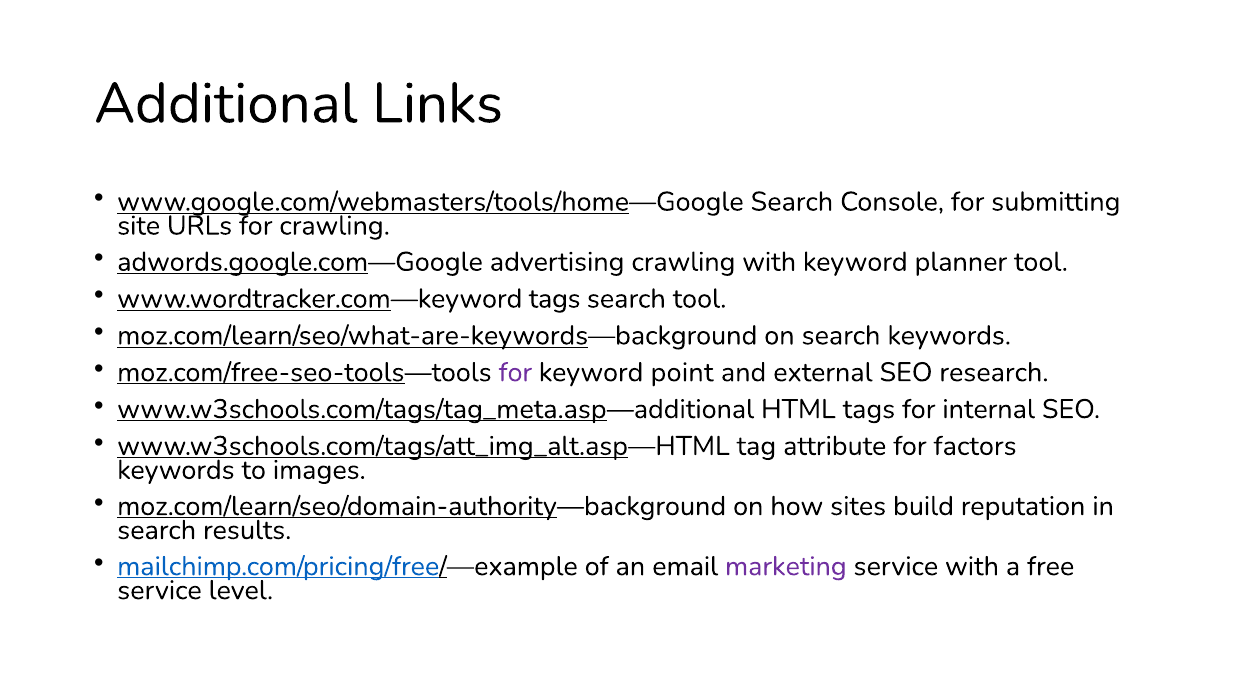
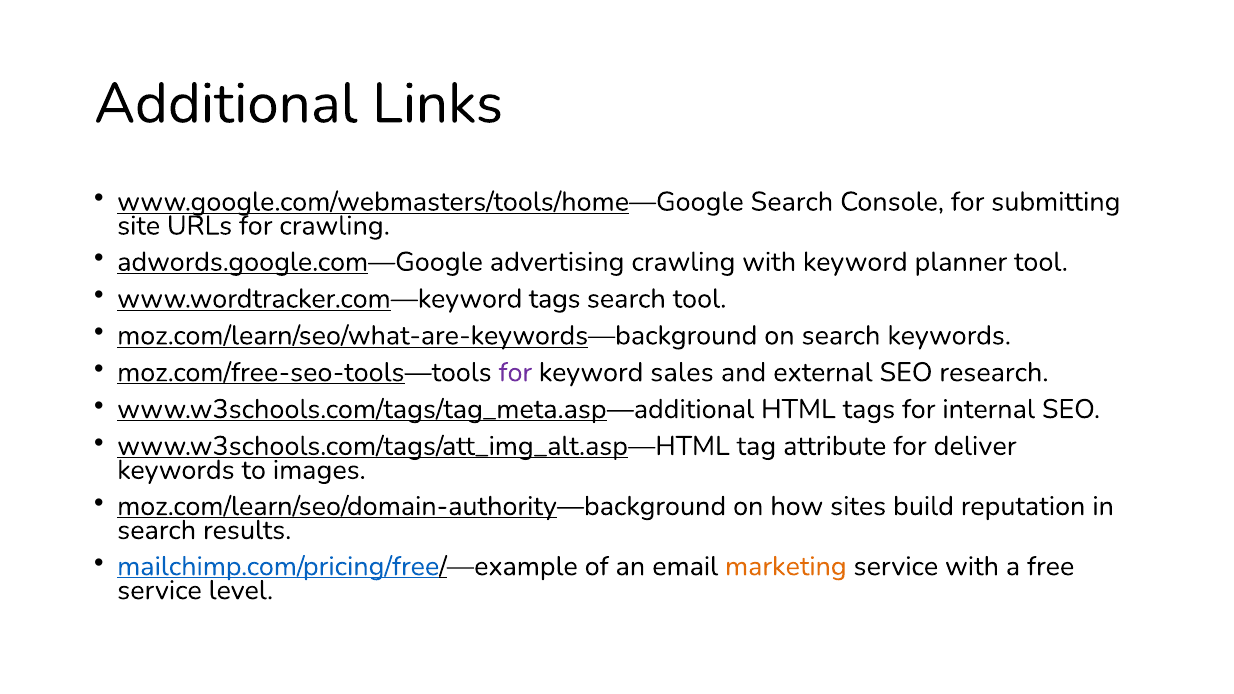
point: point -> sales
factors: factors -> deliver
marketing colour: purple -> orange
